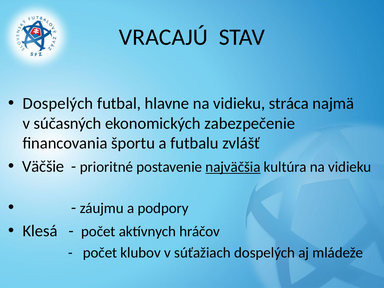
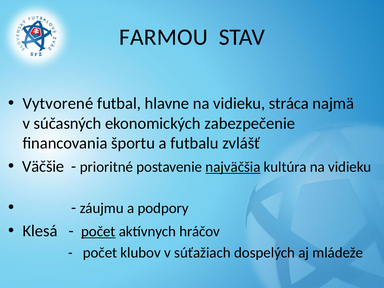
VRACAJÚ: VRACAJÚ -> FARMOU
Dospelých at (58, 103): Dospelých -> Vytvorené
počet at (98, 231) underline: none -> present
